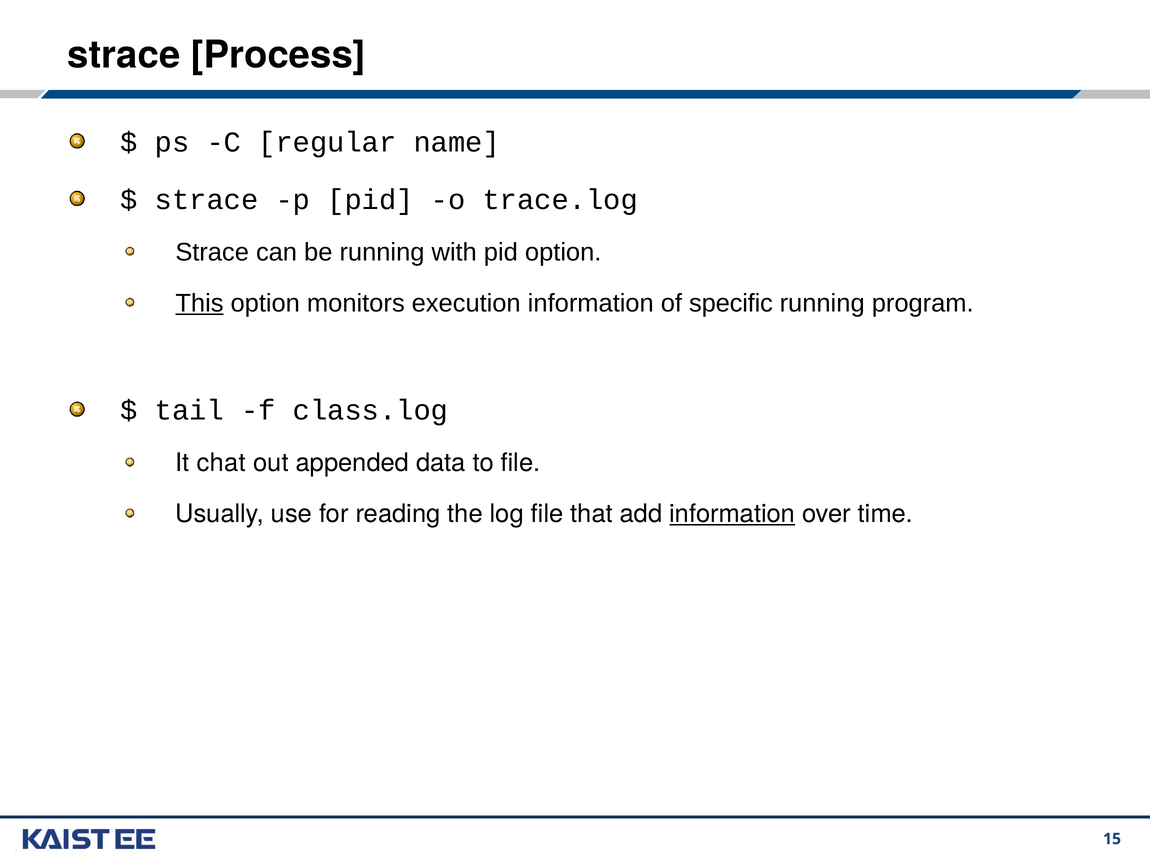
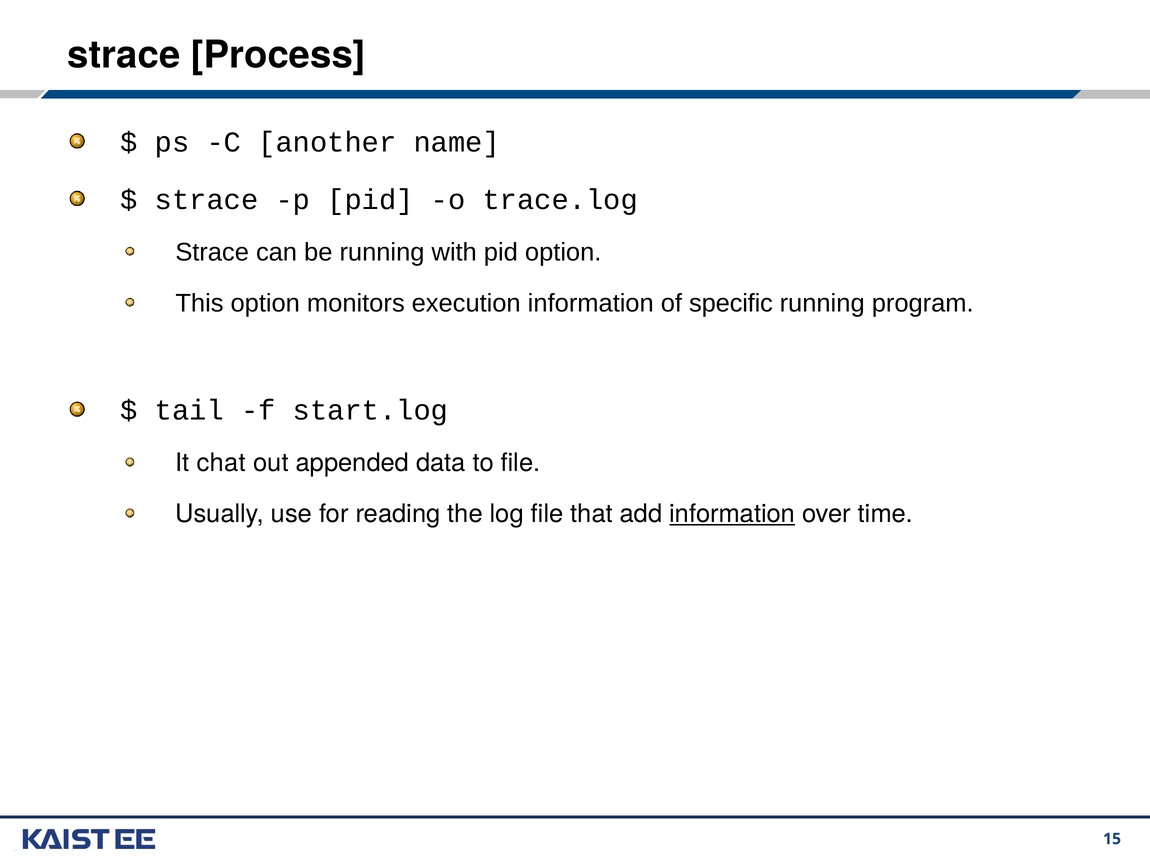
regular: regular -> another
This underline: present -> none
class.log: class.log -> start.log
